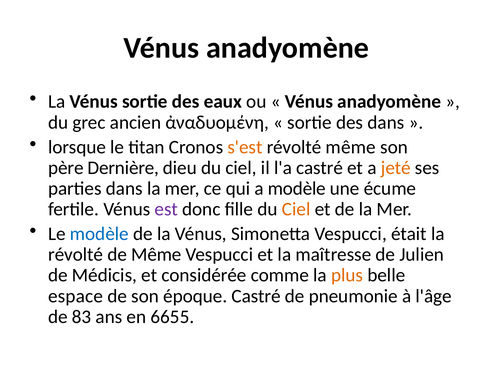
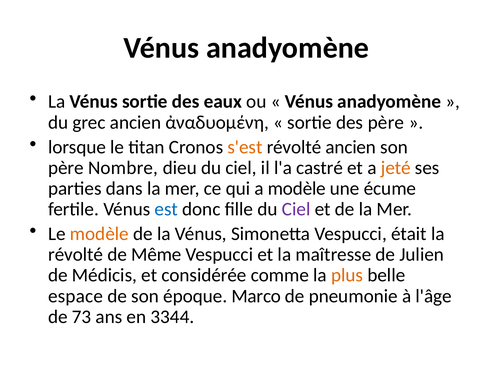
des dans: dans -> père
révolté même: même -> ancien
Dernière: Dernière -> Nombre
est colour: purple -> blue
Ciel at (296, 209) colour: orange -> purple
modèle at (99, 234) colour: blue -> orange
époque Castré: Castré -> Marco
83: 83 -> 73
6655: 6655 -> 3344
